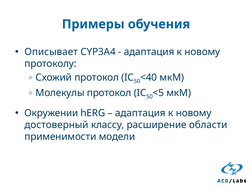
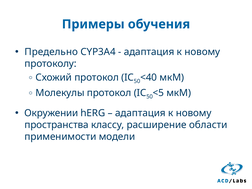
Описывает: Описывает -> Предельно
достоверный: достоверный -> пространства
